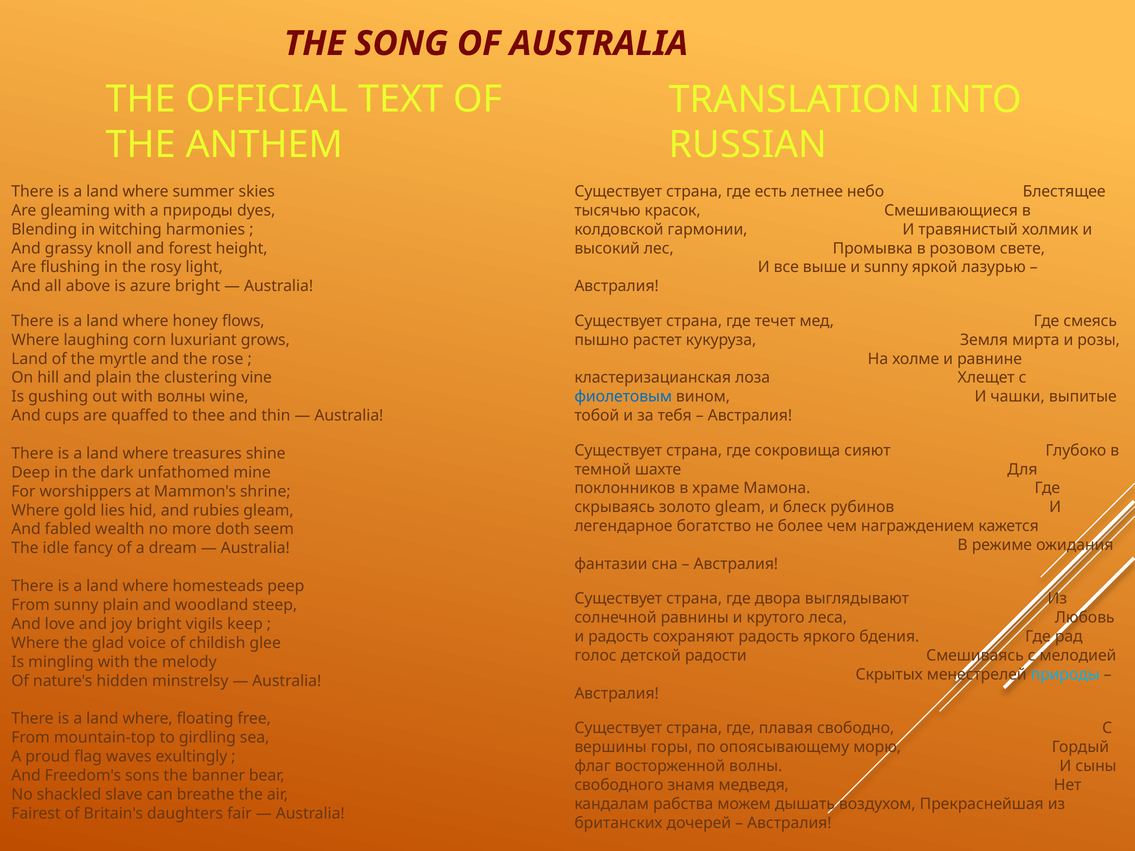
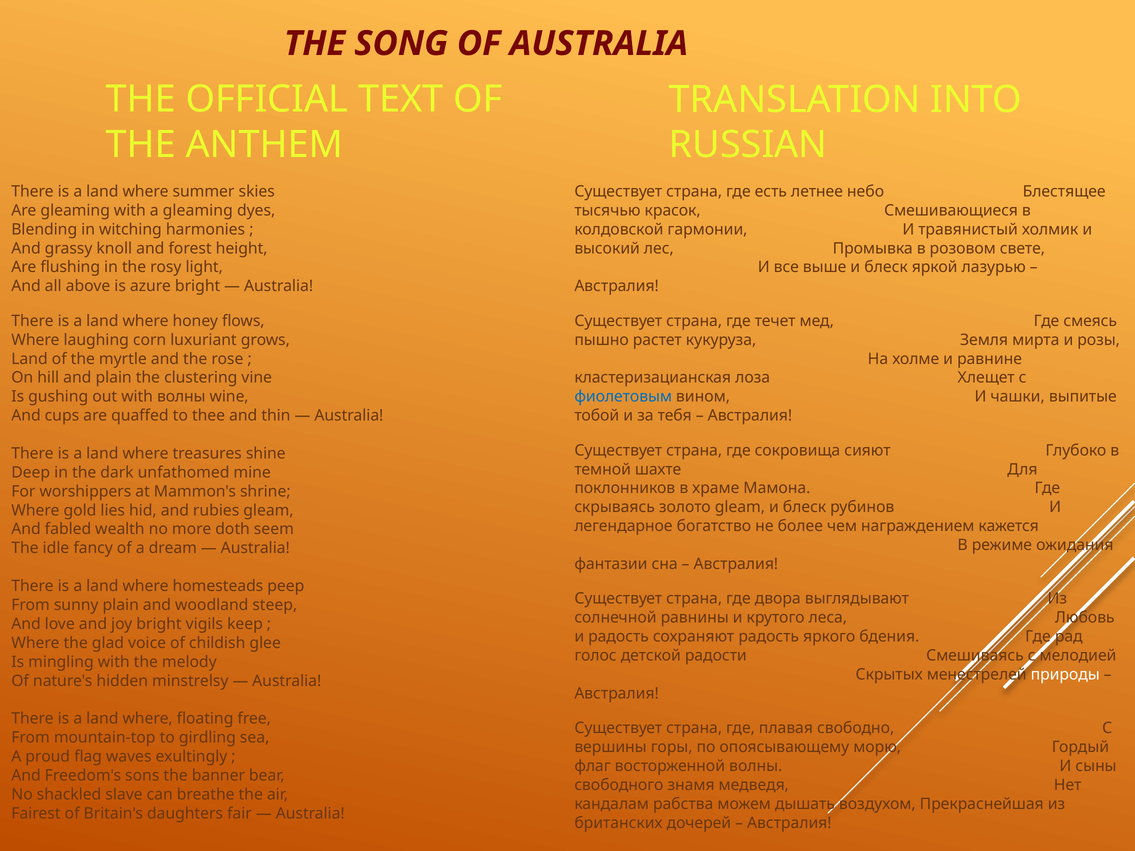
a природы: природы -> gleaming
выше и sunny: sunny -> блеск
природы at (1065, 675) colour: light blue -> white
